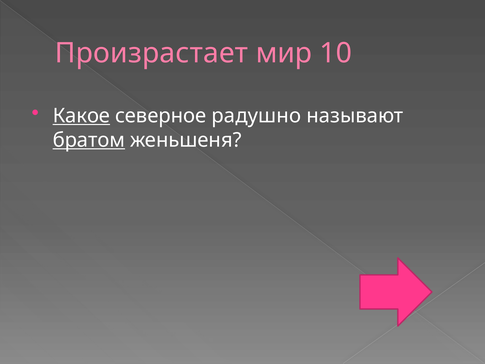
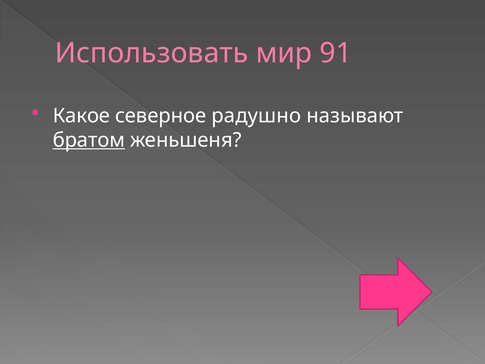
Произрастает: Произрастает -> Использовать
10: 10 -> 91
Какое underline: present -> none
